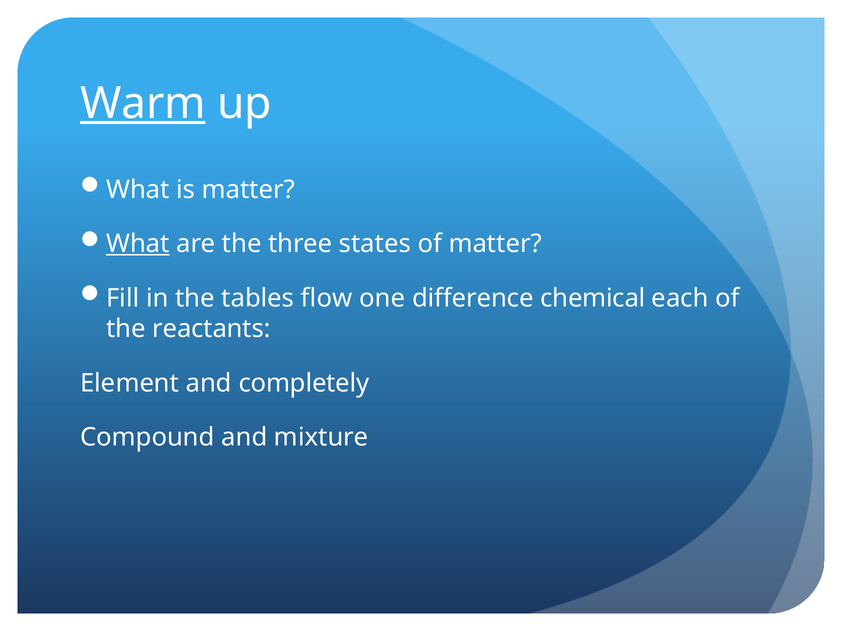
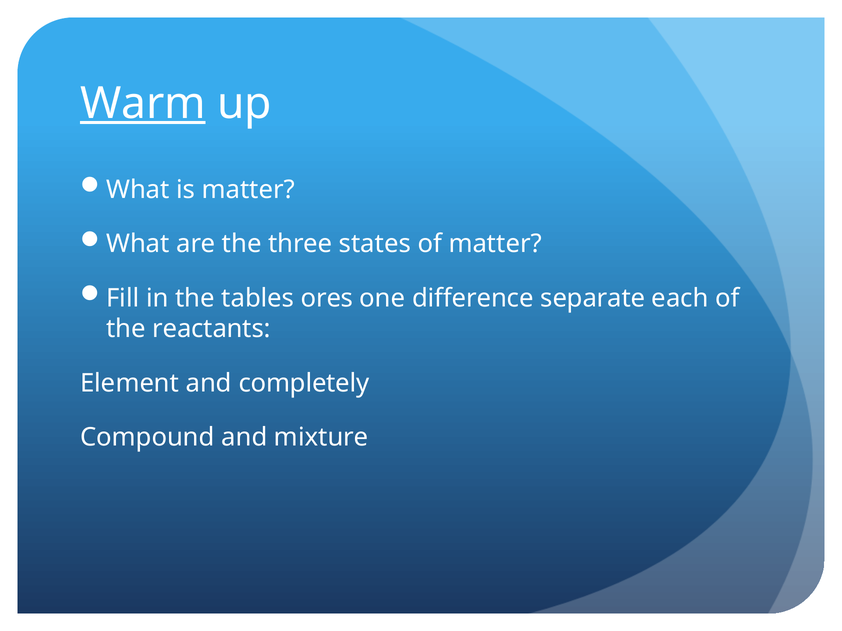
What at (138, 244) underline: present -> none
flow: flow -> ores
chemical: chemical -> separate
